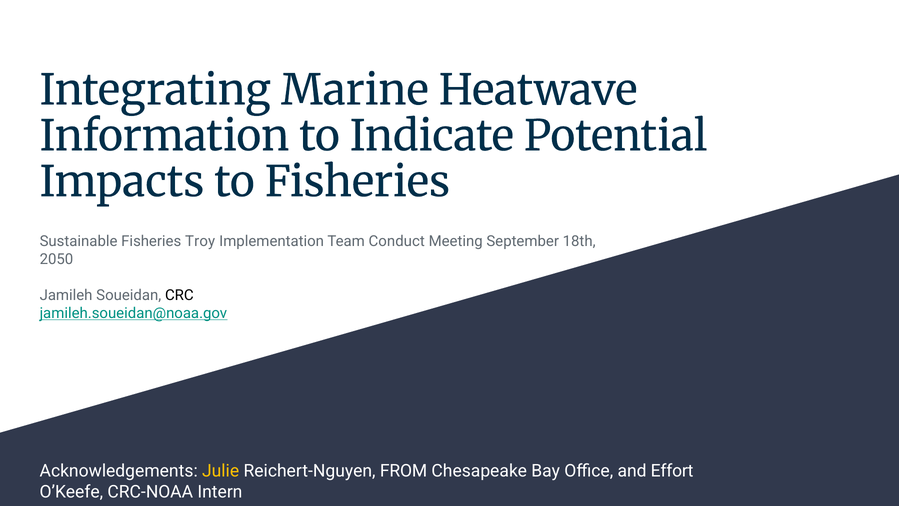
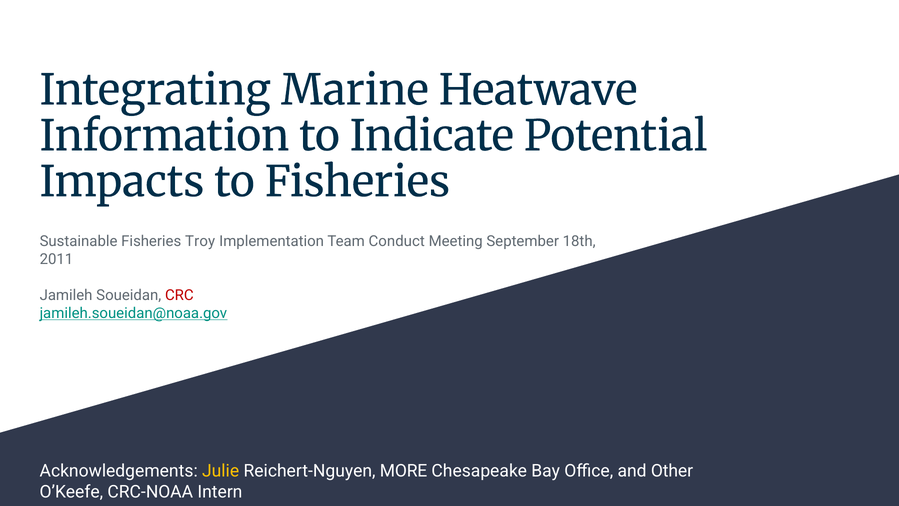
2050: 2050 -> 2011
CRC colour: black -> red
FROM: FROM -> MORE
Effort: Effort -> Other
